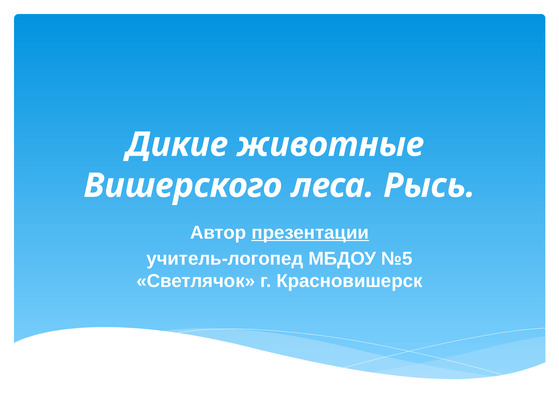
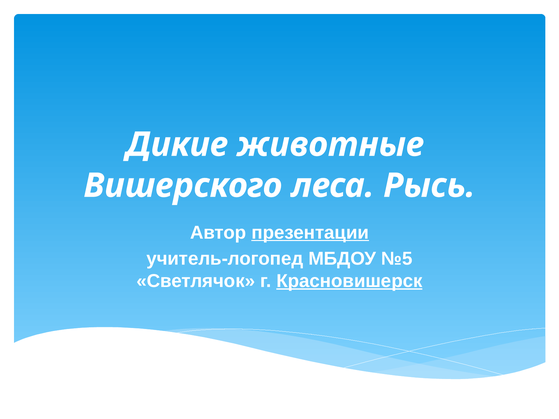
Красновишерск underline: none -> present
